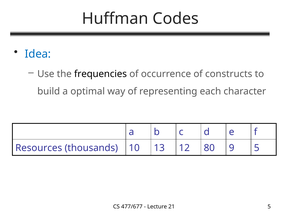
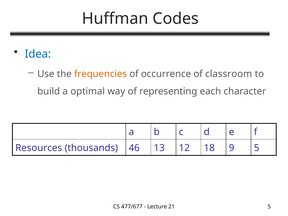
frequencies colour: black -> orange
constructs: constructs -> classroom
10: 10 -> 46
80: 80 -> 18
